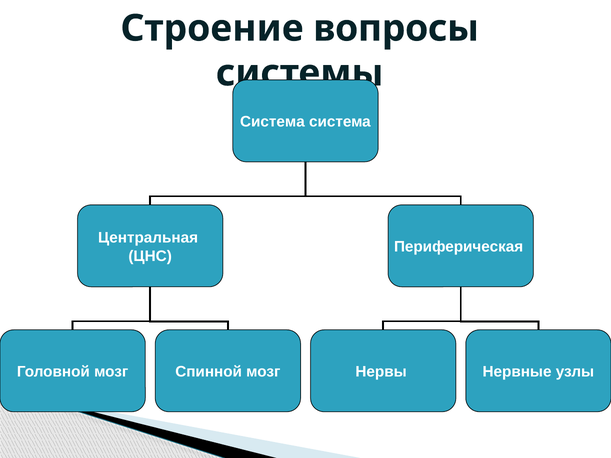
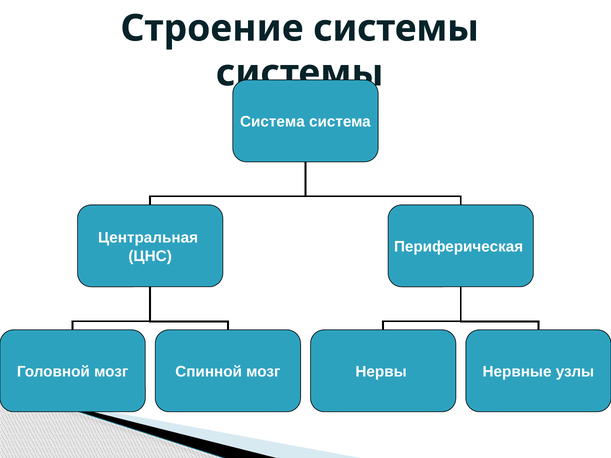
Строение вопросы: вопросы -> системы
